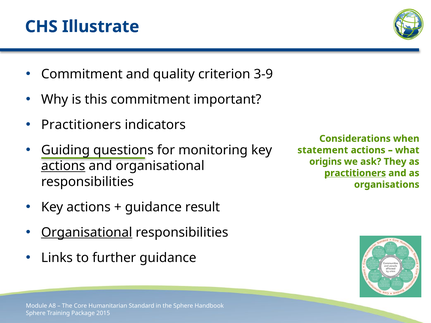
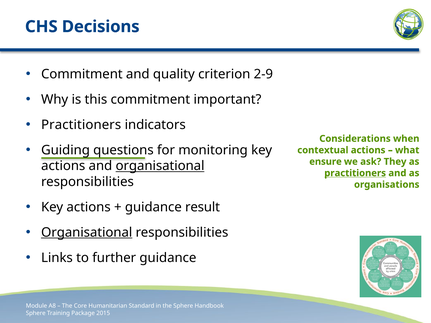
Illustrate: Illustrate -> Decisions
3-9: 3-9 -> 2-9
statement: statement -> contextual
origins: origins -> ensure
actions at (63, 166) underline: present -> none
organisational at (160, 166) underline: none -> present
